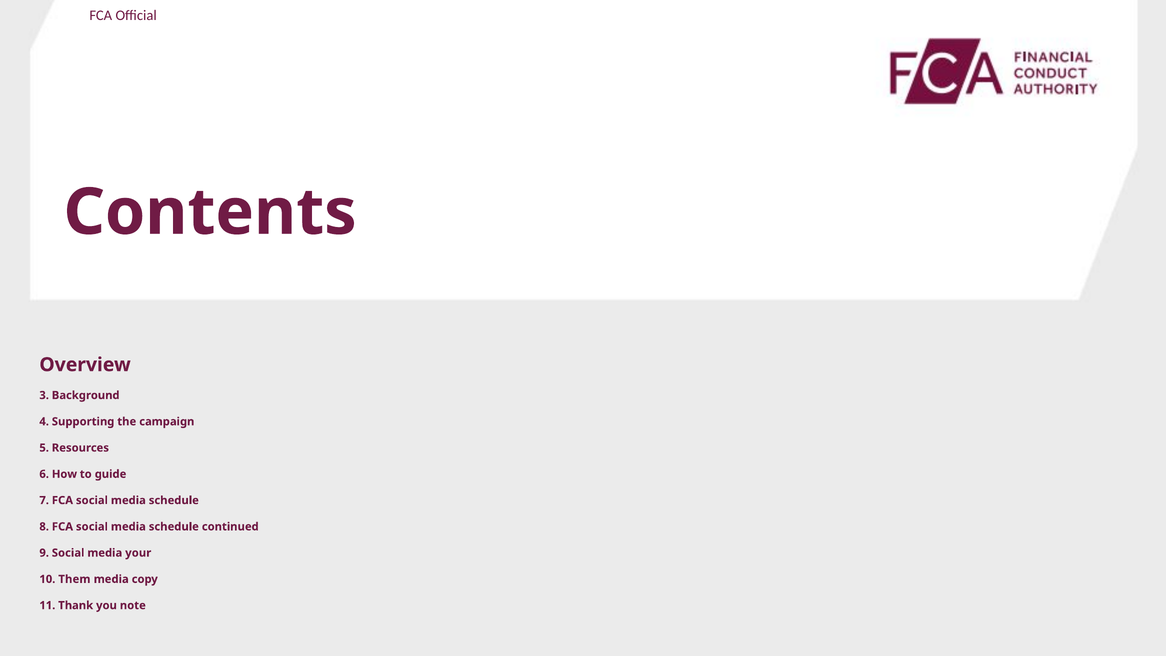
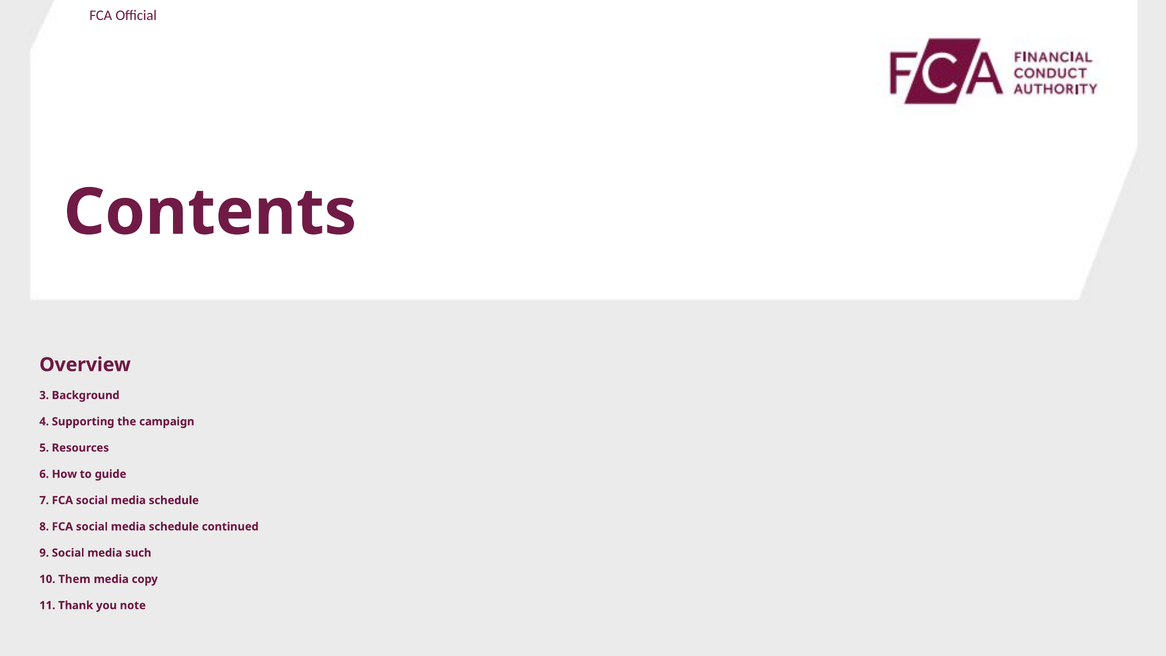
your: your -> such
